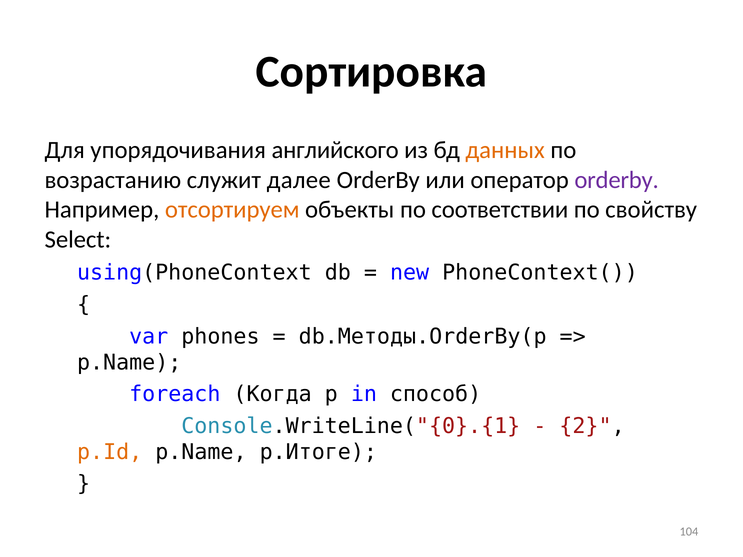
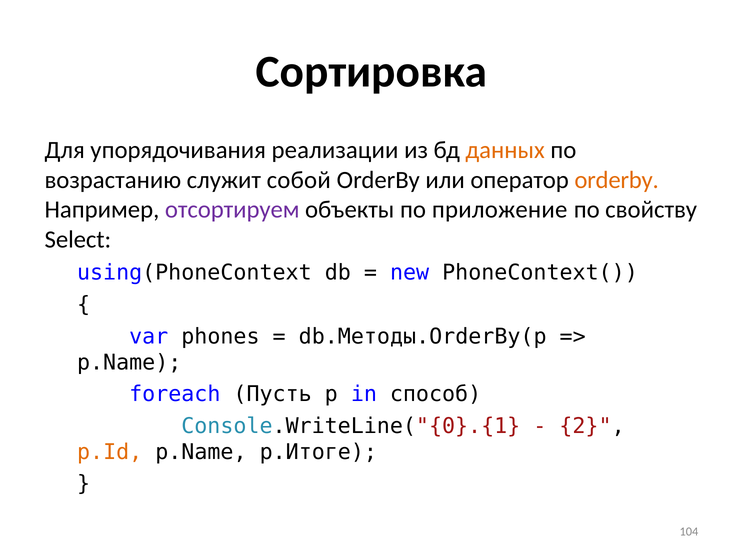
английского: английского -> реализации
далее: далее -> собой
orderby at (617, 180) colour: purple -> orange
отсортируем colour: orange -> purple
соответствии: соответствии -> приложение
Когда: Когда -> Пусть
